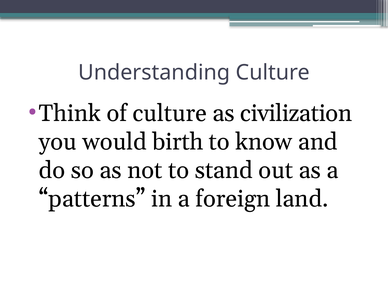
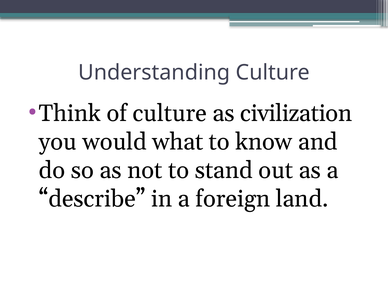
birth: birth -> what
patterns: patterns -> describe
